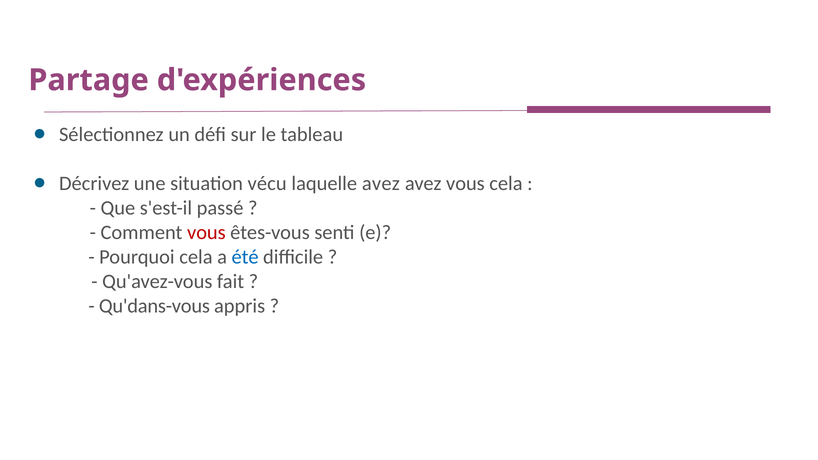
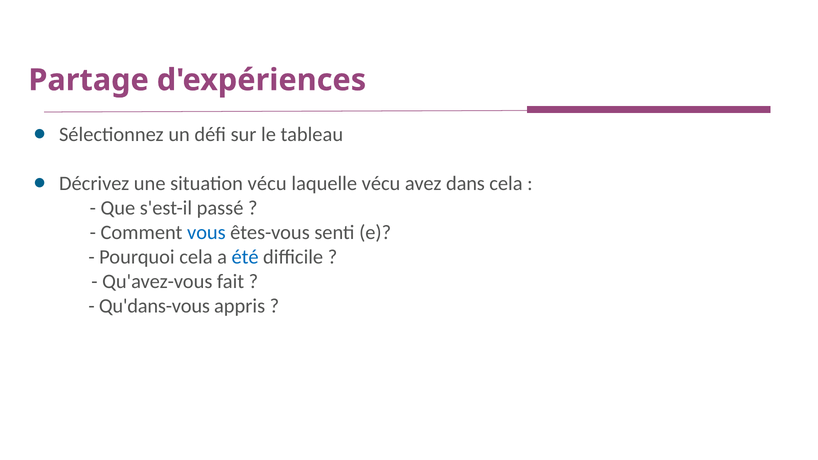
laquelle avez: avez -> vécu
avez vous: vous -> dans
vous at (206, 232) colour: red -> blue
